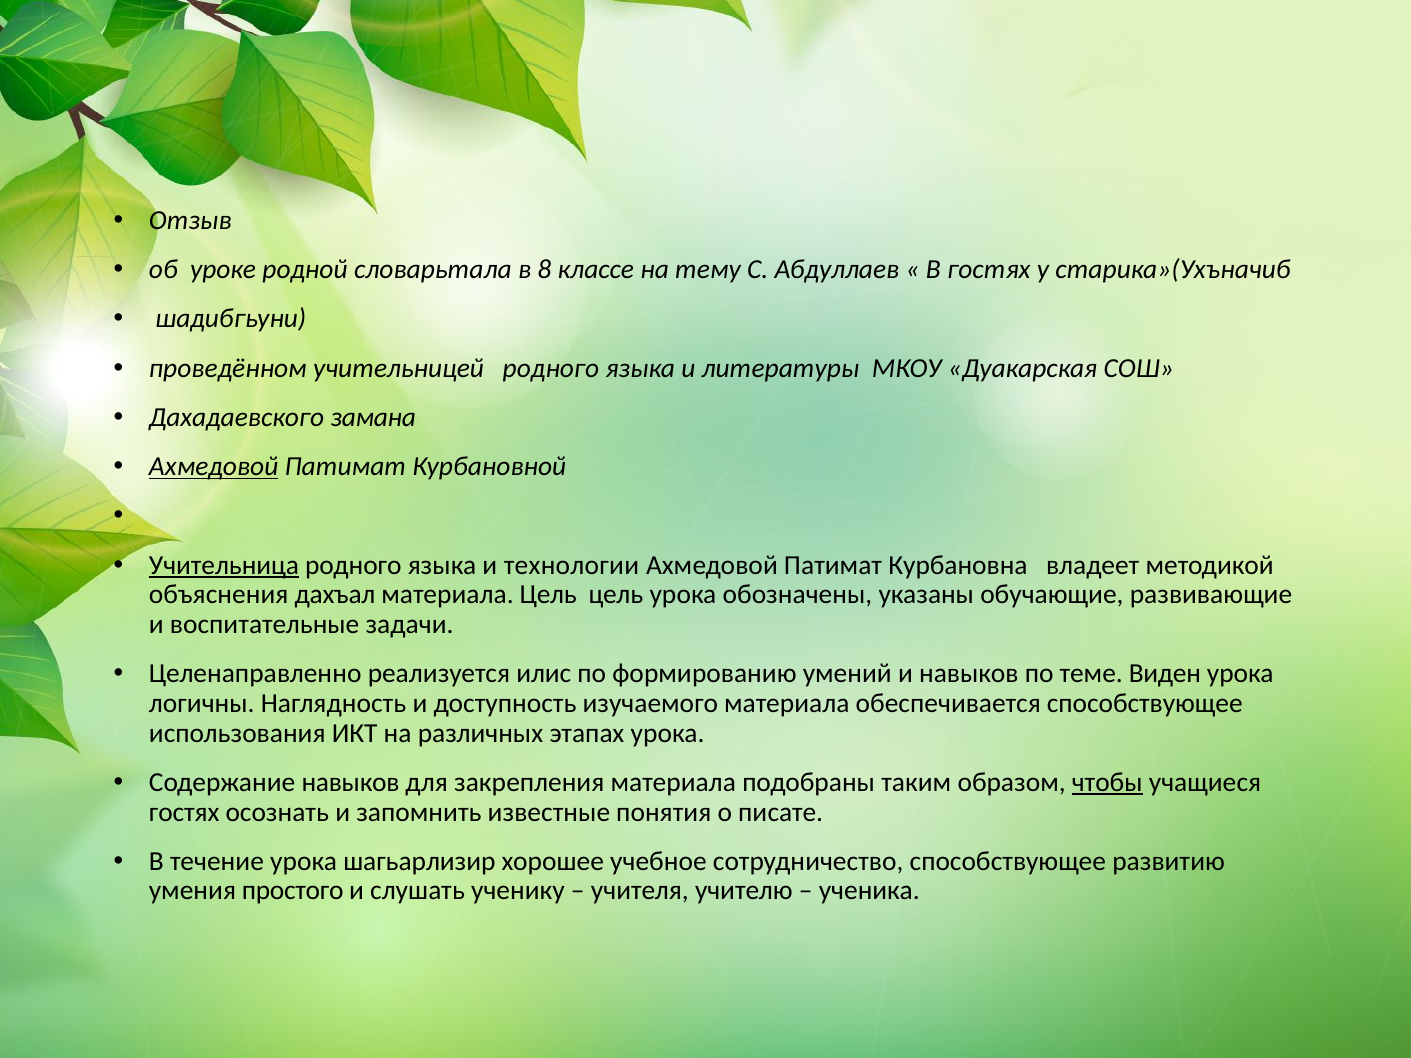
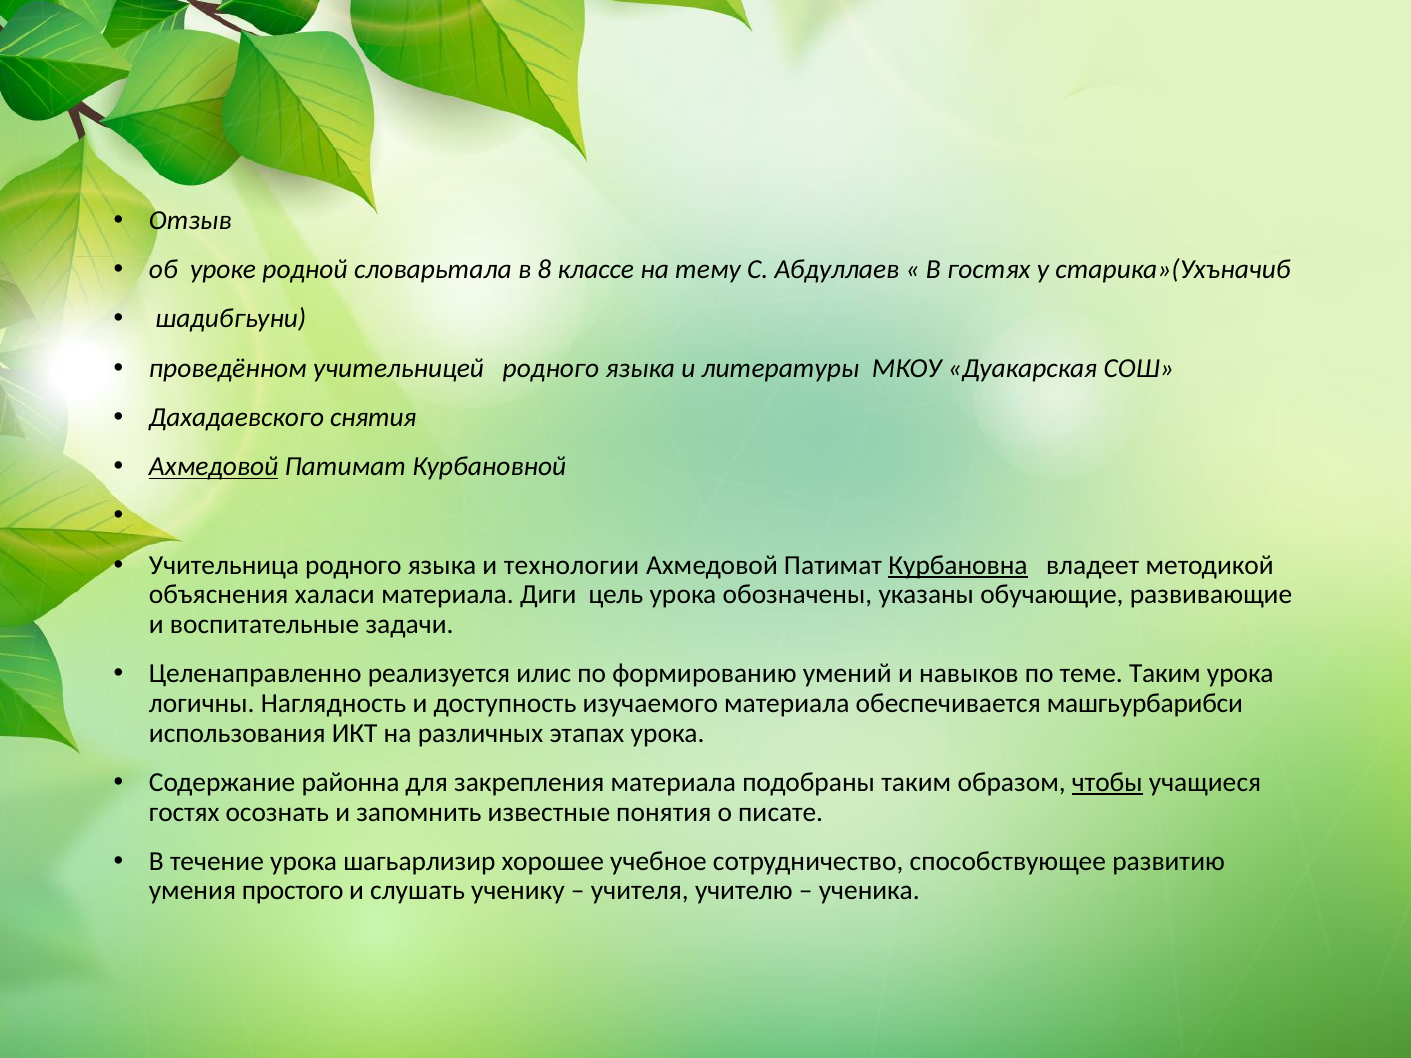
замана: замана -> снятия
Учительница underline: present -> none
Курбановна underline: none -> present
дахъал: дахъал -> халаси
материала Цель: Цель -> Диги
теме Виден: Виден -> Таким
обеспечивается способствующее: способствующее -> машгьурбарибси
Содержание навыков: навыков -> районна
